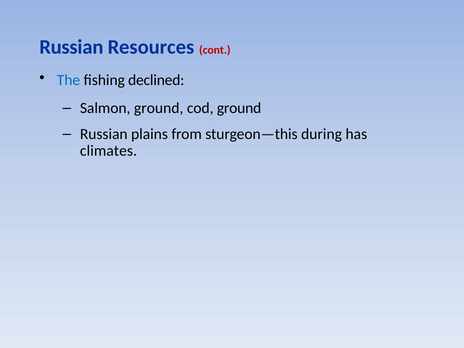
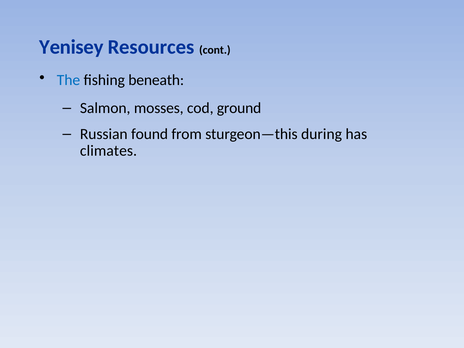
Russian at (71, 47): Russian -> Yenisey
cont colour: red -> black
declined: declined -> beneath
Salmon ground: ground -> mosses
plains: plains -> found
